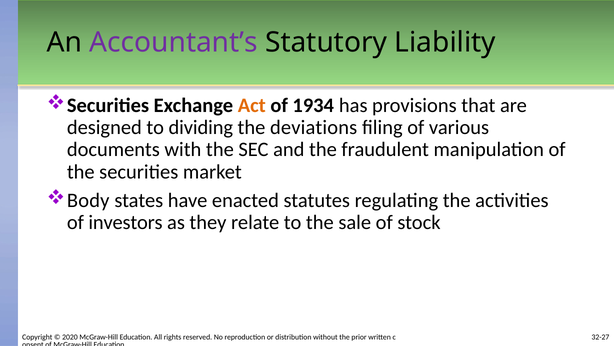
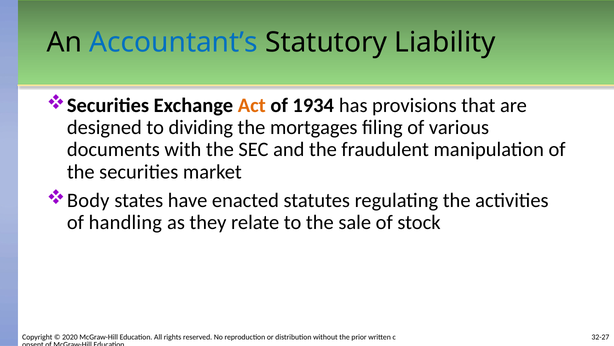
Accountant’s colour: purple -> blue
deviations: deviations -> mortgages
investors: investors -> handling
